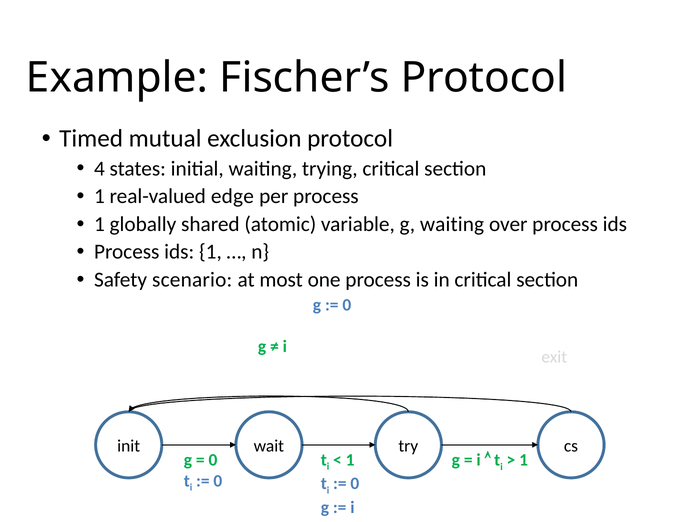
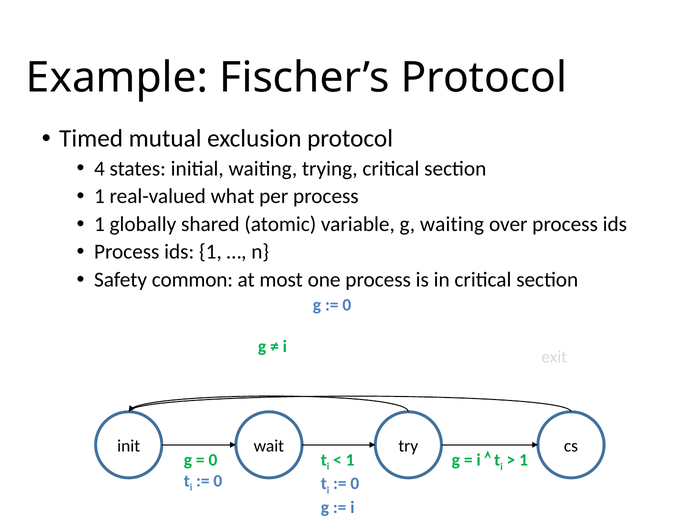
edge: edge -> what
scenario: scenario -> common
